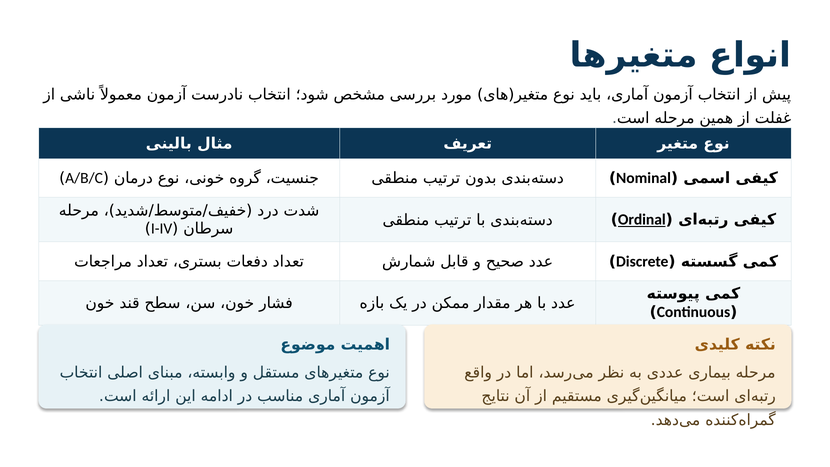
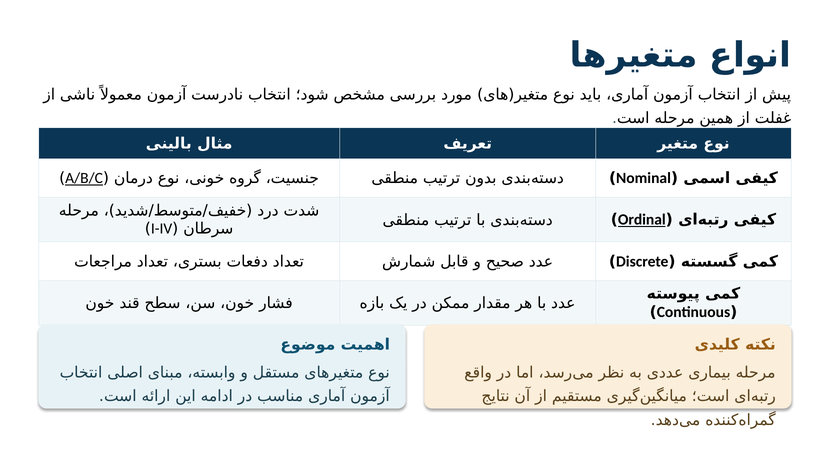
A/B/C underline: none -> present
